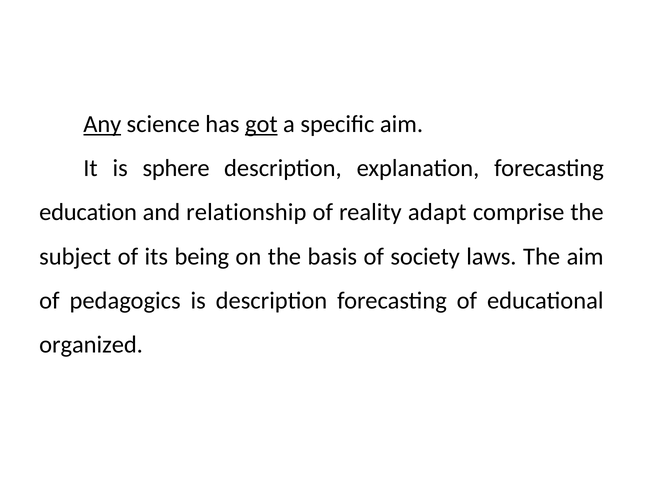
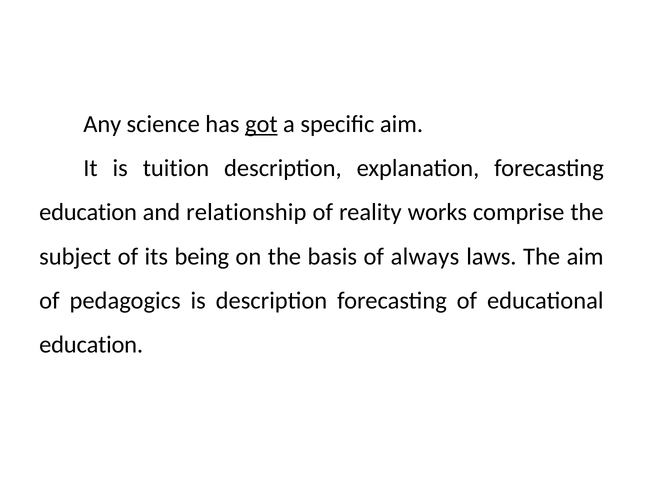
Any underline: present -> none
sphere: sphere -> tuition
adapt: adapt -> works
society: society -> always
organized at (91, 345): organized -> education
